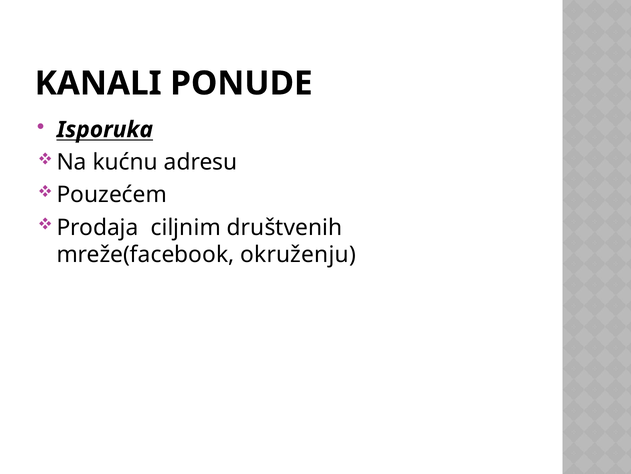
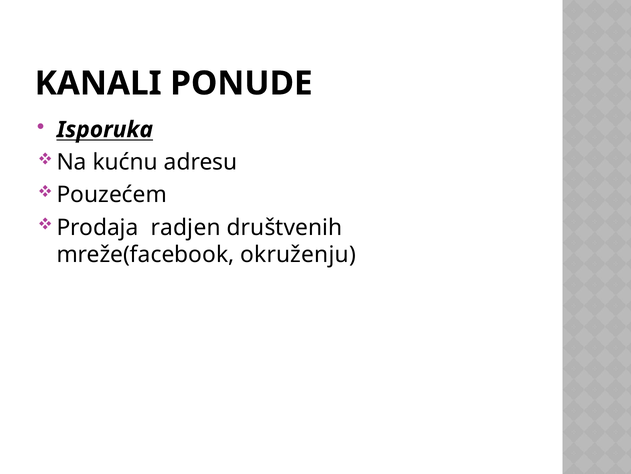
ciljnim: ciljnim -> radjen
